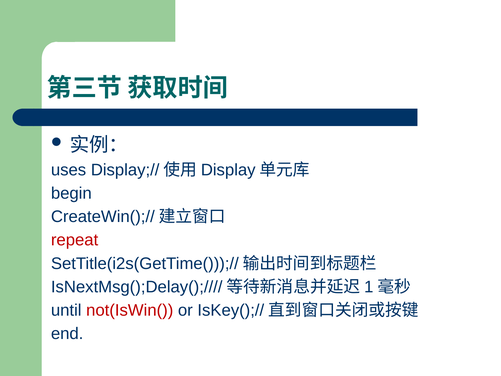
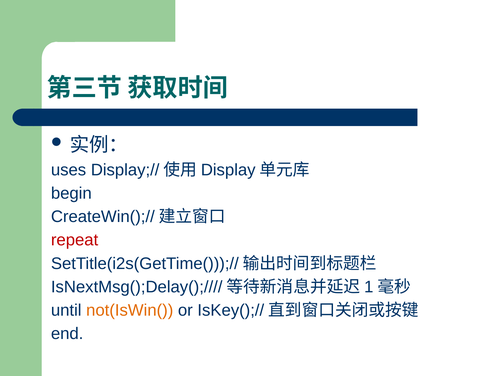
not(IsWin( colour: red -> orange
